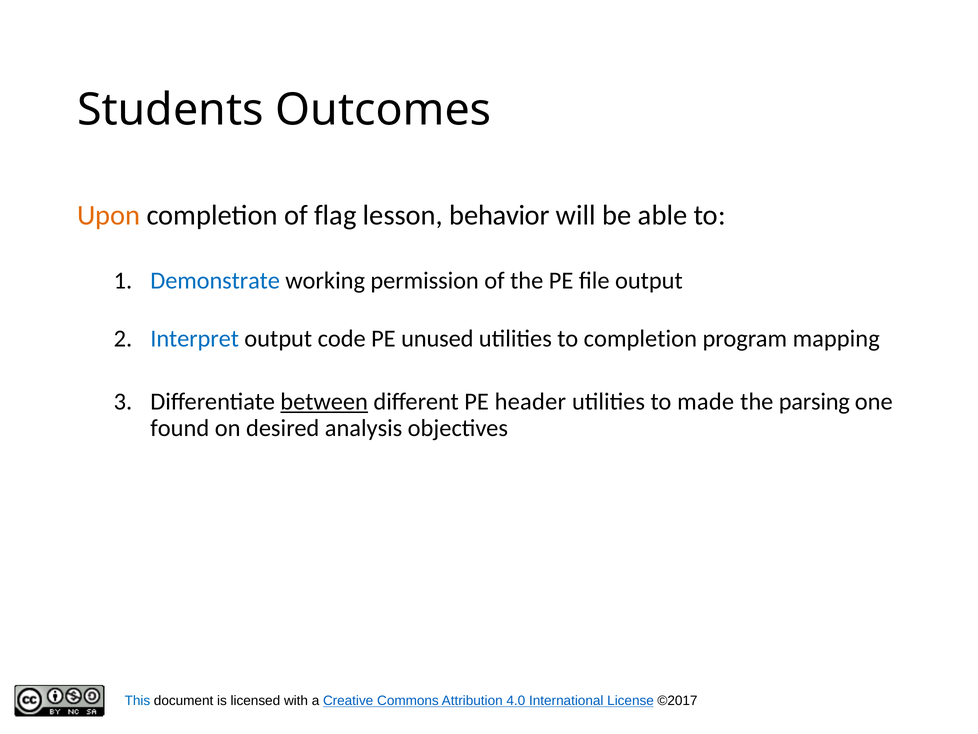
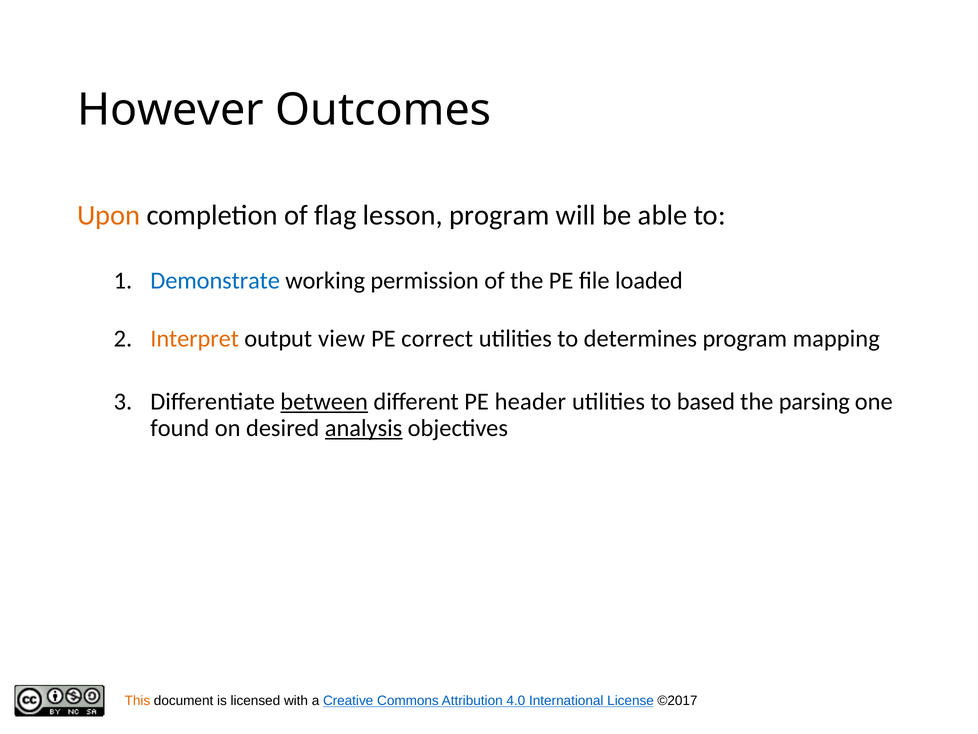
Students: Students -> However
lesson behavior: behavior -> program
file output: output -> loaded
Interpret colour: blue -> orange
code: code -> view
unused: unused -> correct
to completion: completion -> determines
made: made -> based
analysis underline: none -> present
This colour: blue -> orange
